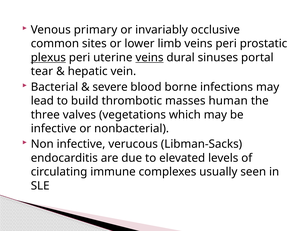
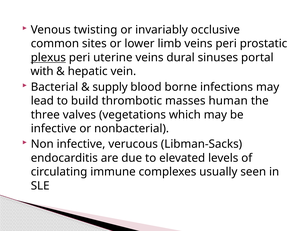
primary: primary -> twisting
veins at (149, 58) underline: present -> none
tear: tear -> with
severe: severe -> supply
